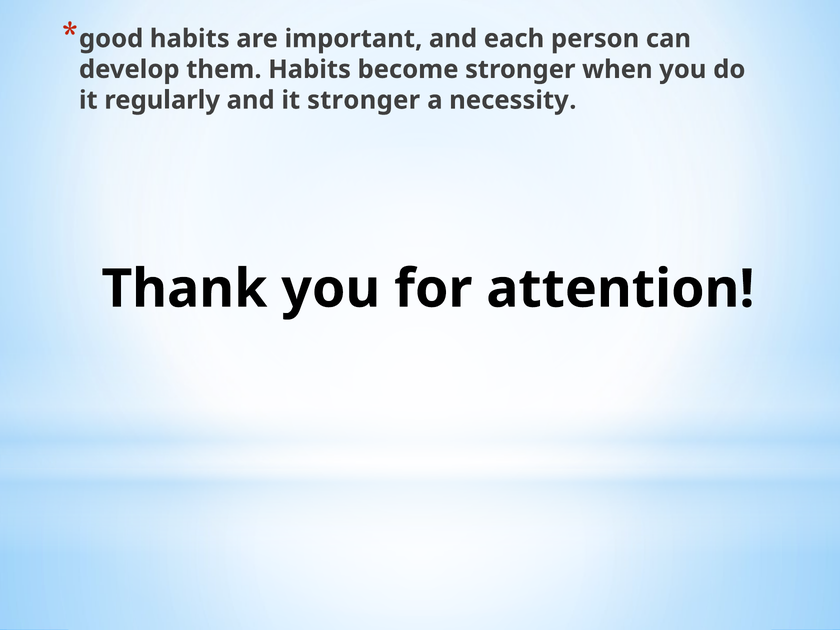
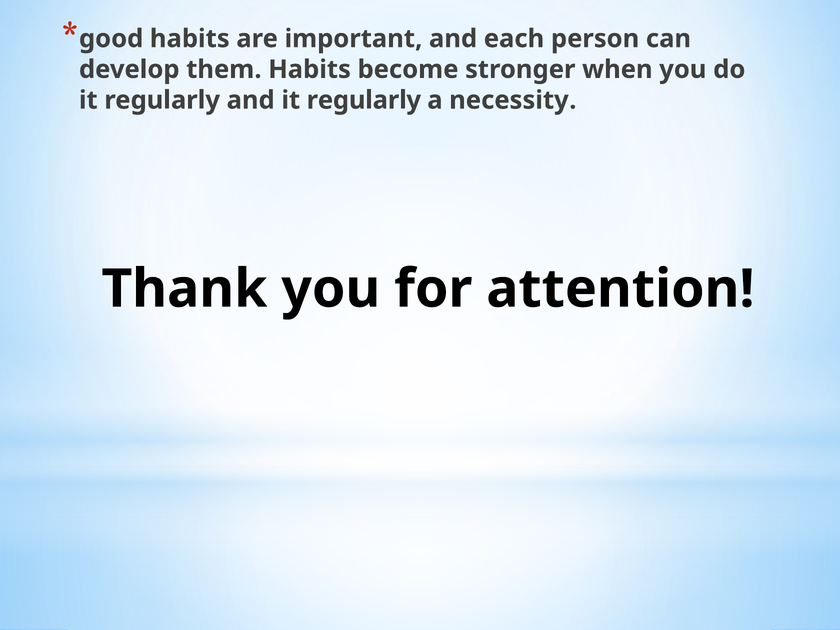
and it stronger: stronger -> regularly
